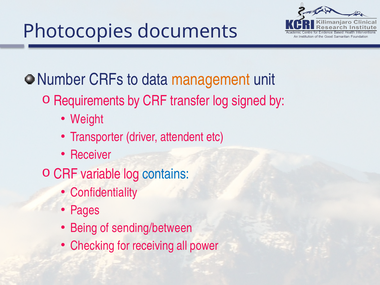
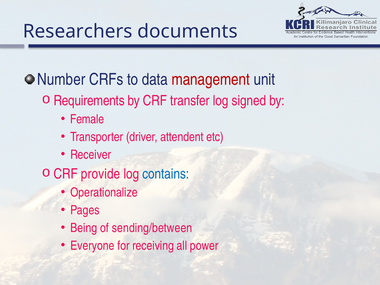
Photocopies: Photocopies -> Researchers
management colour: orange -> red
Weight: Weight -> Female
variable: variable -> provide
Confidentiality: Confidentiality -> Operationalize
Checking: Checking -> Everyone
